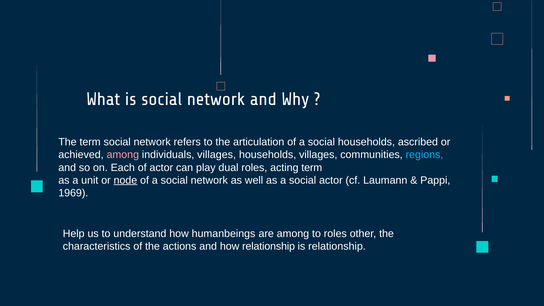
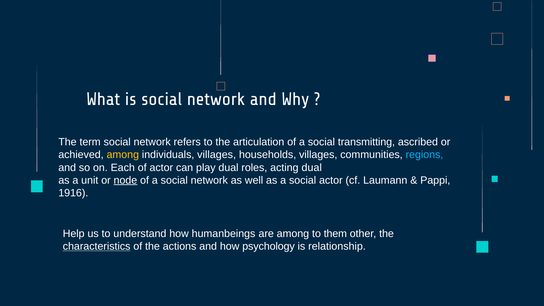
social households: households -> transmitting
among at (123, 155) colour: pink -> yellow
acting term: term -> dual
1969: 1969 -> 1916
to roles: roles -> them
characteristics underline: none -> present
how relationship: relationship -> psychology
